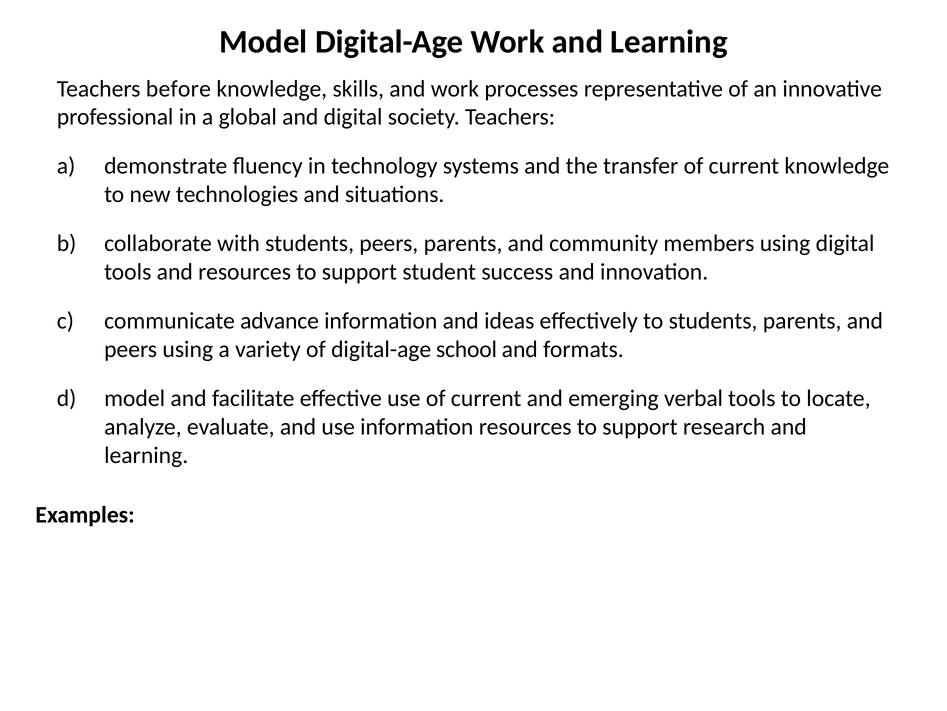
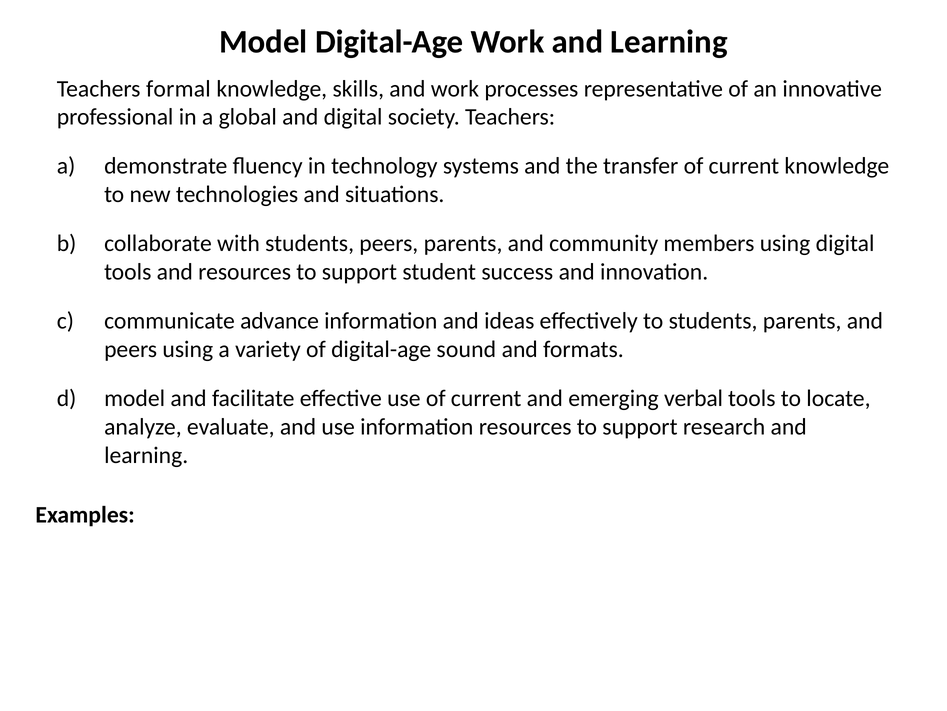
before: before -> formal
school: school -> sound
